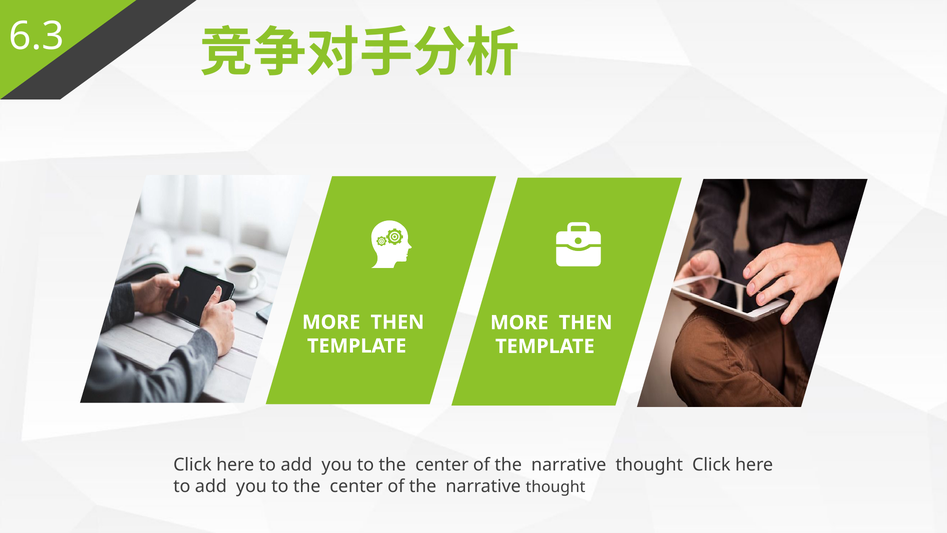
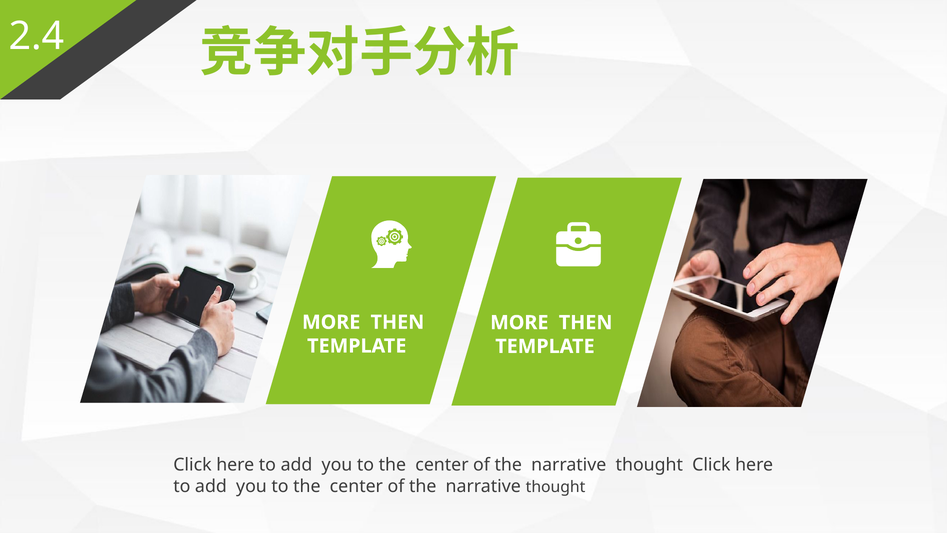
6.3: 6.3 -> 2.4
